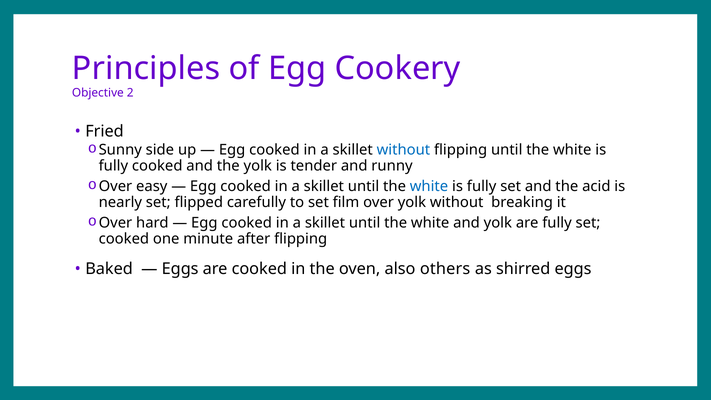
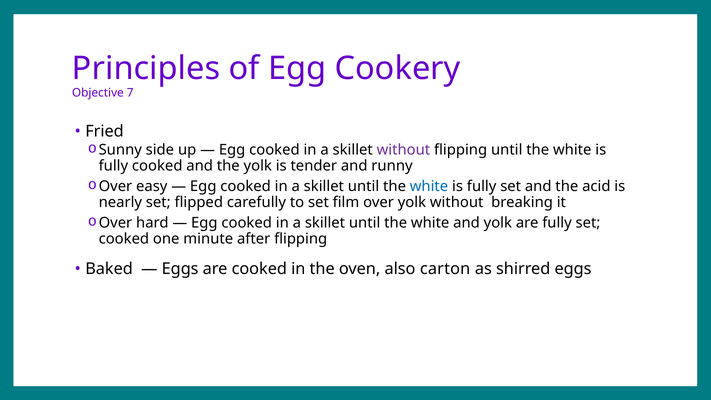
2: 2 -> 7
without at (403, 150) colour: blue -> purple
others: others -> carton
